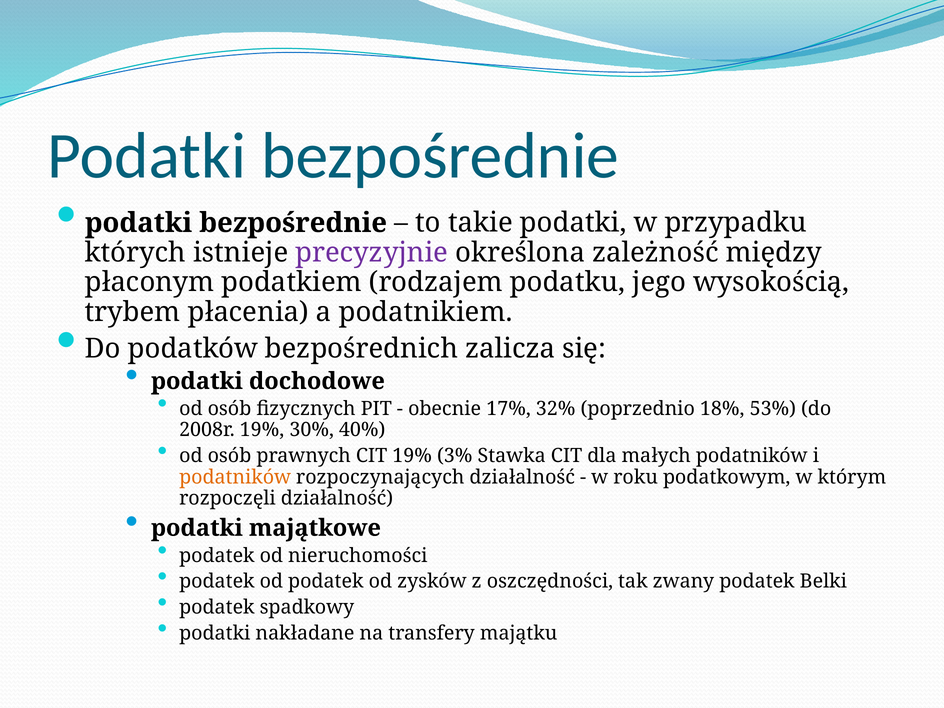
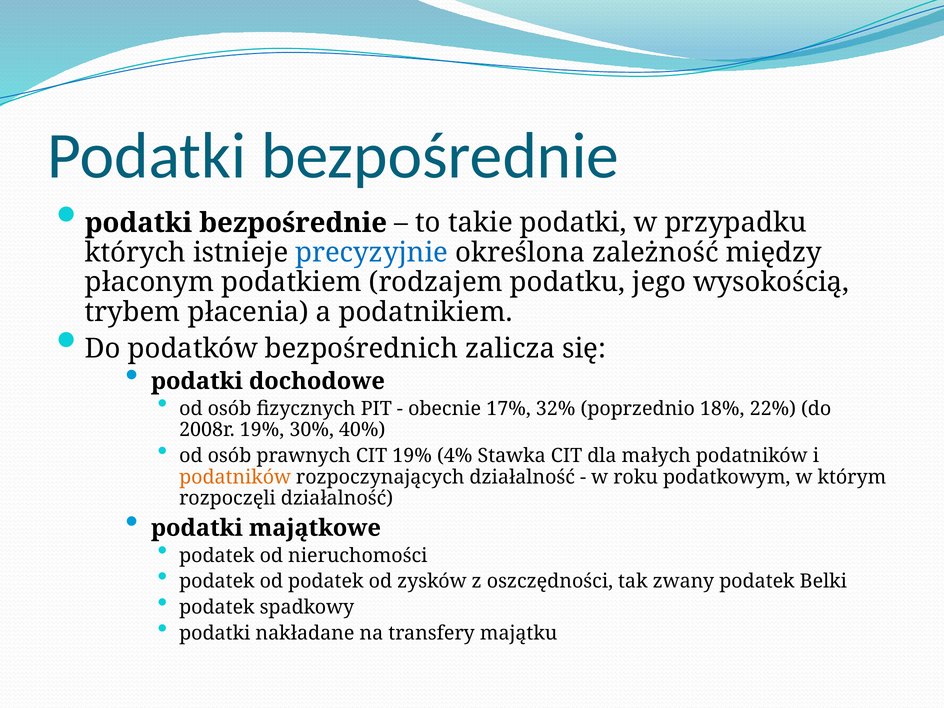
precyzyjnie colour: purple -> blue
53%: 53% -> 22%
3%: 3% -> 4%
